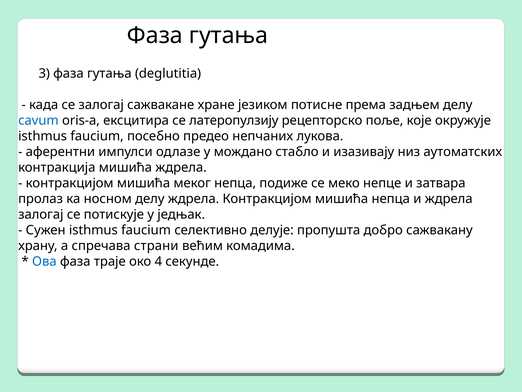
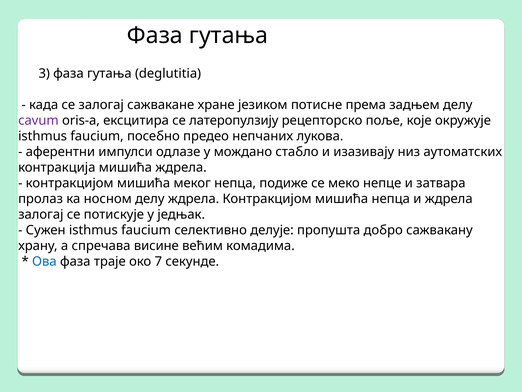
cavum colour: blue -> purple
страни: страни -> висине
4: 4 -> 7
